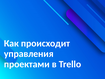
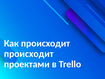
управления at (29, 54): управления -> происходит
